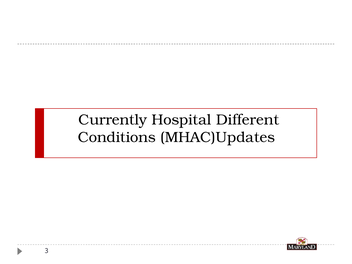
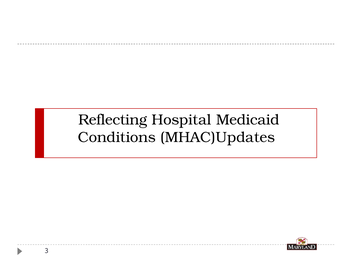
Currently: Currently -> Reflecting
Different: Different -> Medicaid
